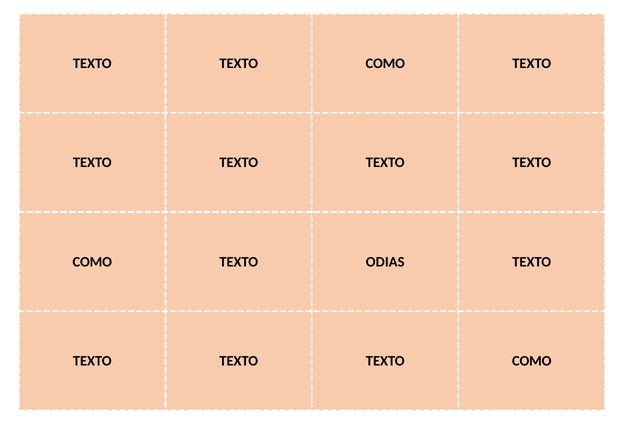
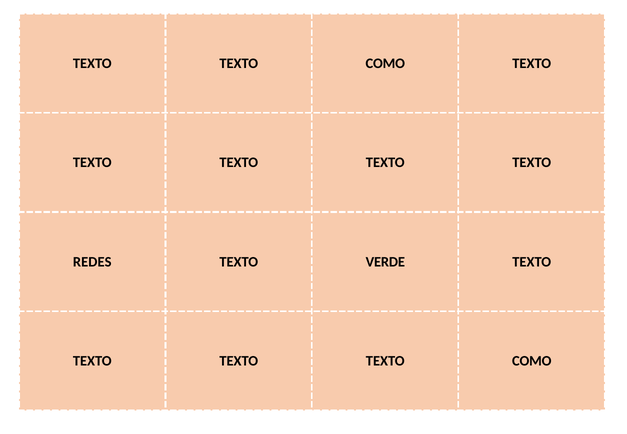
COMO at (92, 262): COMO -> REDES
ODIAS: ODIAS -> VERDE
